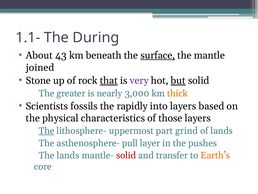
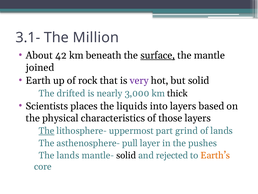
1.1-: 1.1- -> 3.1-
During: During -> Million
43: 43 -> 42
Stone: Stone -> Earth
that underline: present -> none
but underline: present -> none
greater: greater -> drifted
thick colour: orange -> black
fossils: fossils -> places
rapidly: rapidly -> liquids
solid at (126, 155) colour: red -> black
transfer: transfer -> rejected
